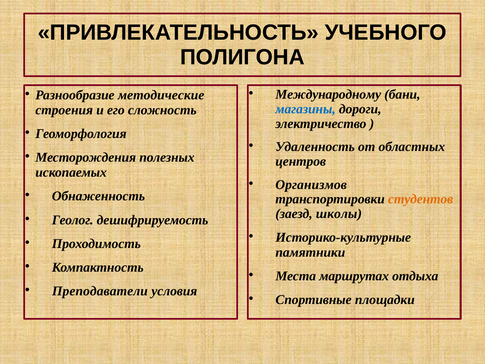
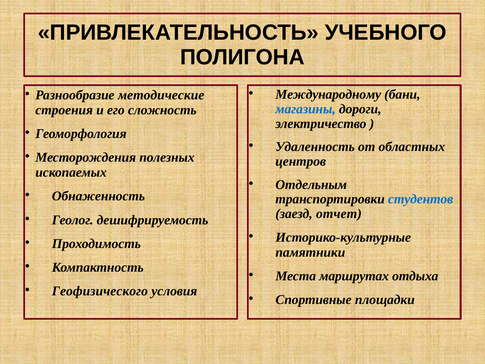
Организмов: Организмов -> Отдельным
студентов colour: orange -> blue
школы: школы -> отчет
Преподаватели: Преподаватели -> Геофизического
